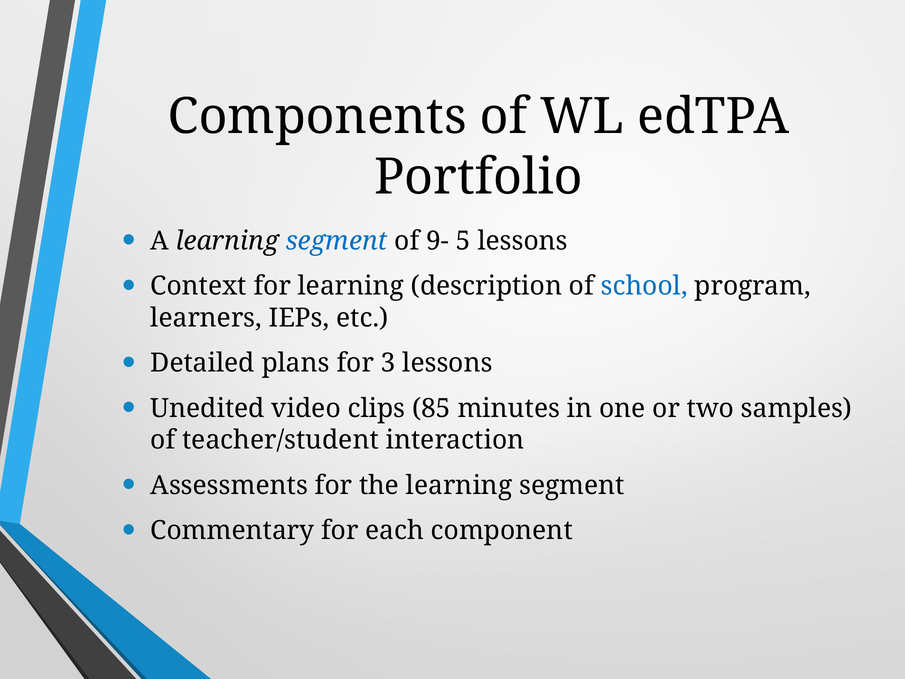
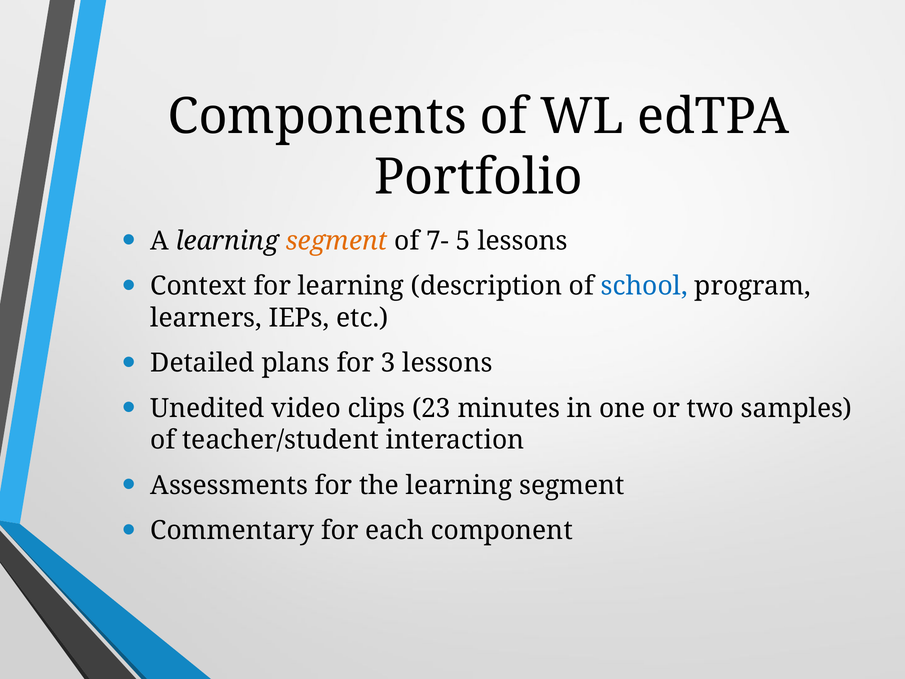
segment at (337, 241) colour: blue -> orange
9-: 9- -> 7-
85: 85 -> 23
